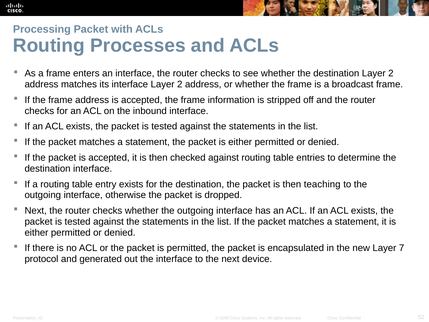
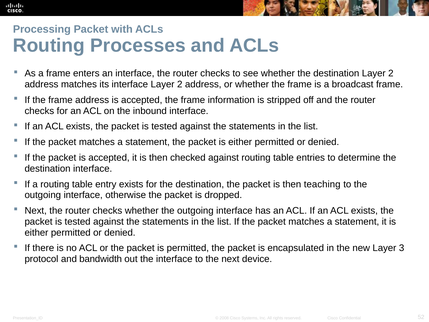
7: 7 -> 3
generated: generated -> bandwidth
